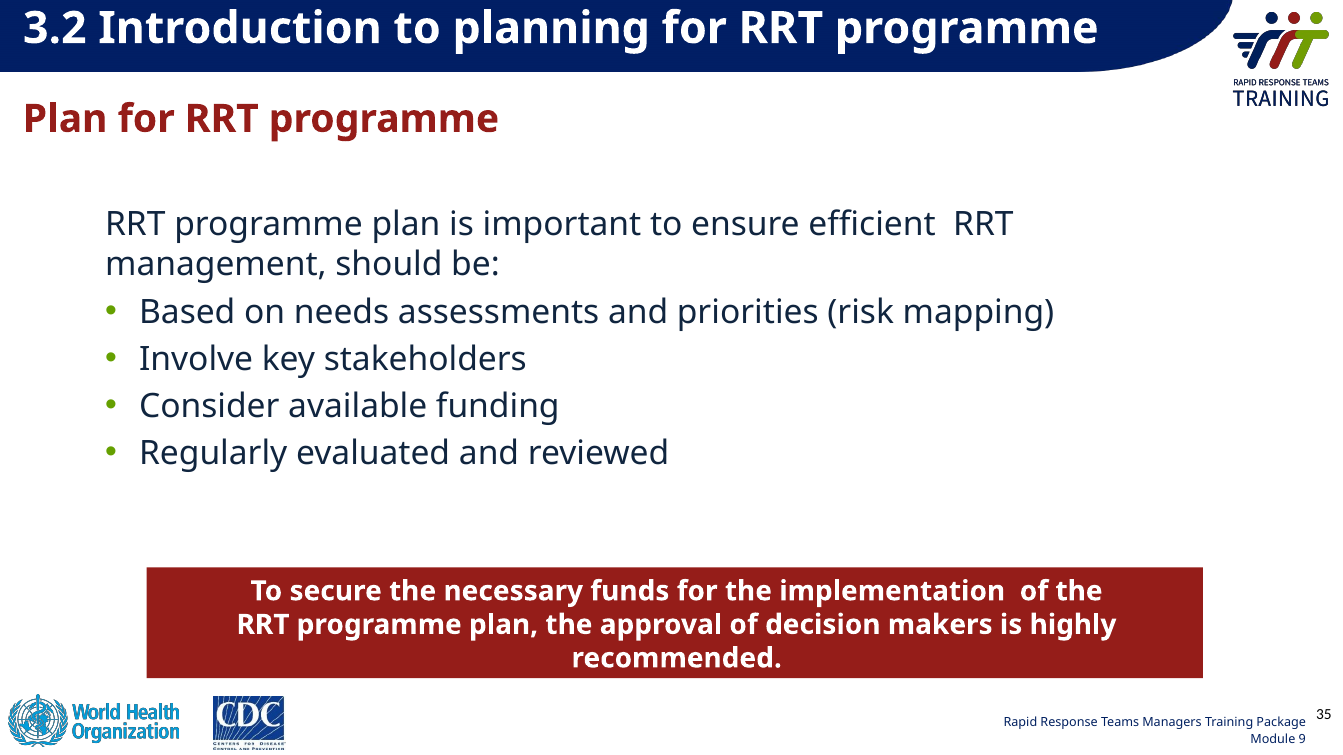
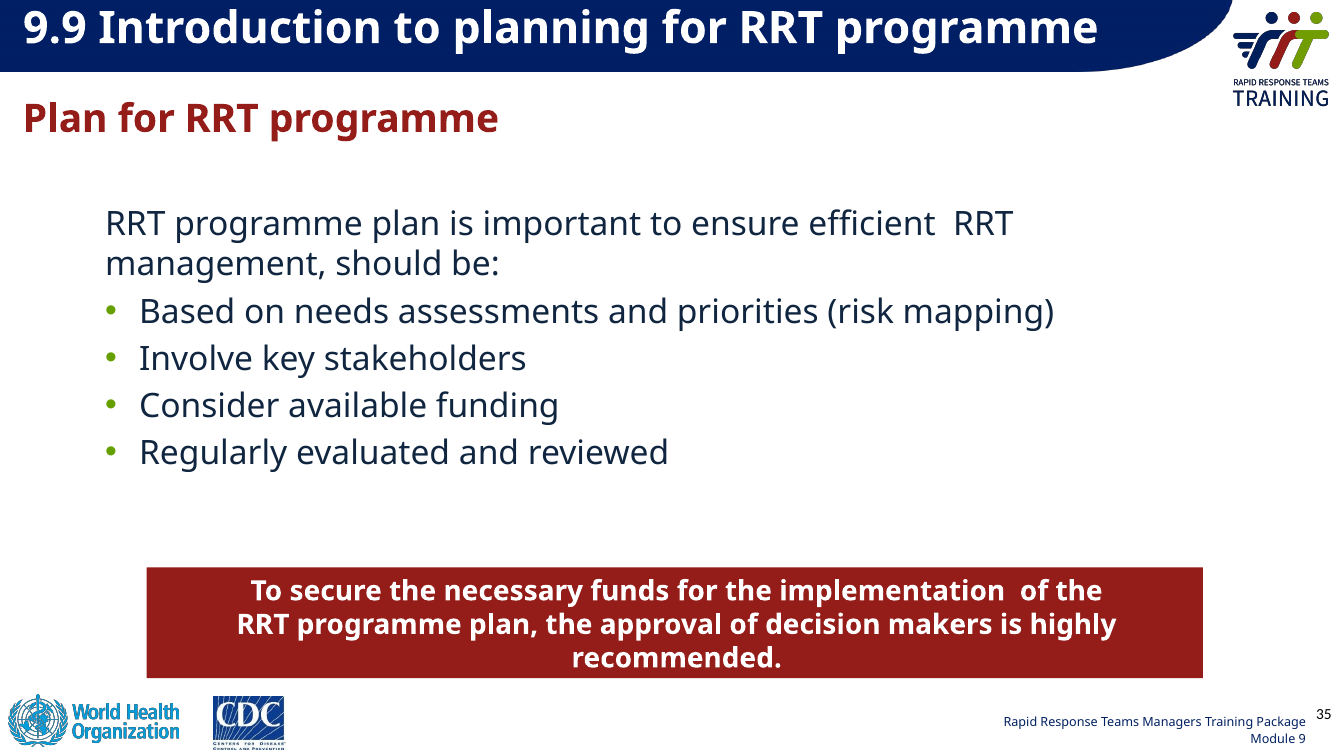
3.2: 3.2 -> 9.9
